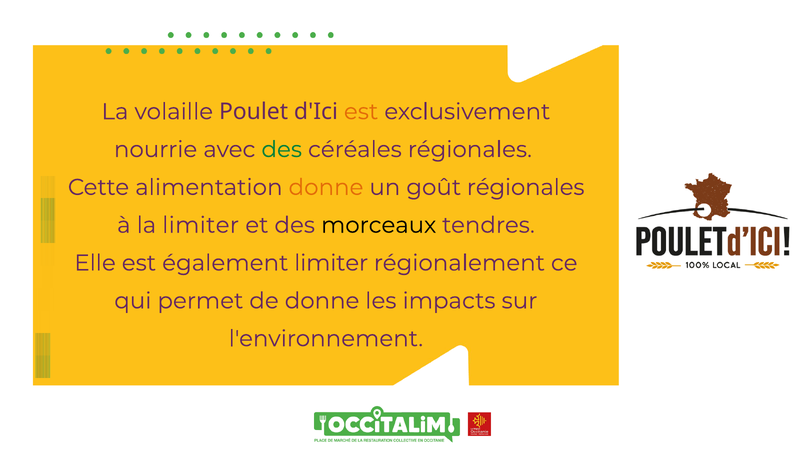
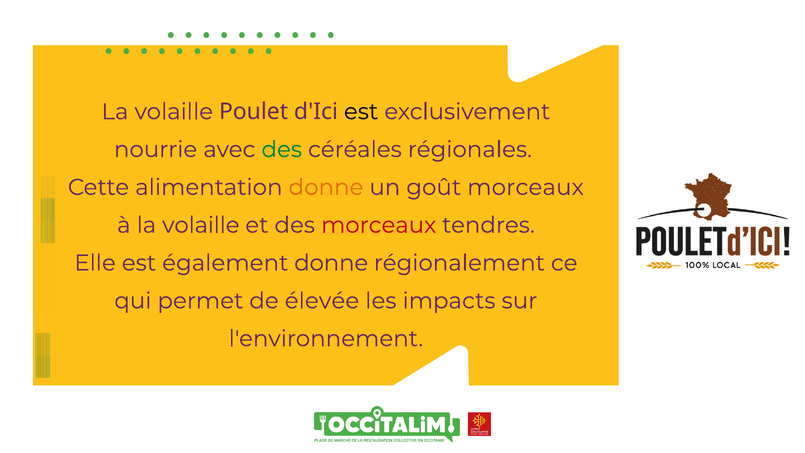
est at (361, 112) colour: orange -> black
goût régionales: régionales -> morceaux
à la limiter: limiter -> volaille
morceaux at (379, 225) colour: black -> red
également limiter: limiter -> donne
de donne: donne -> élevée
